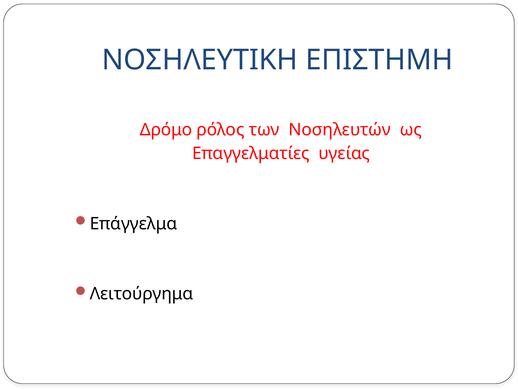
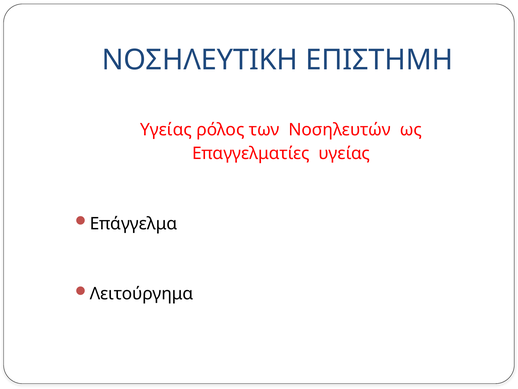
Δρόμο at (166, 130): Δρόμο -> Υγείας
